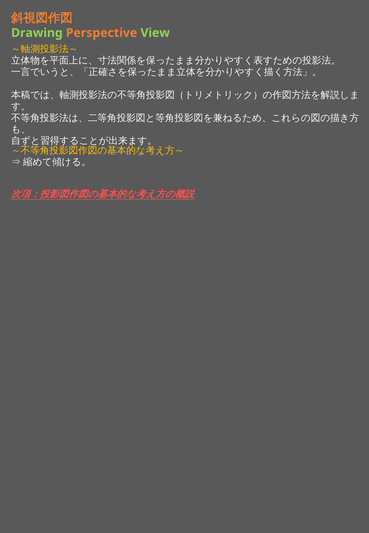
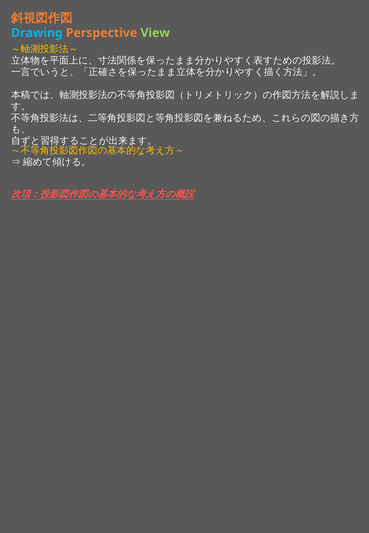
Drawing colour: light green -> light blue
